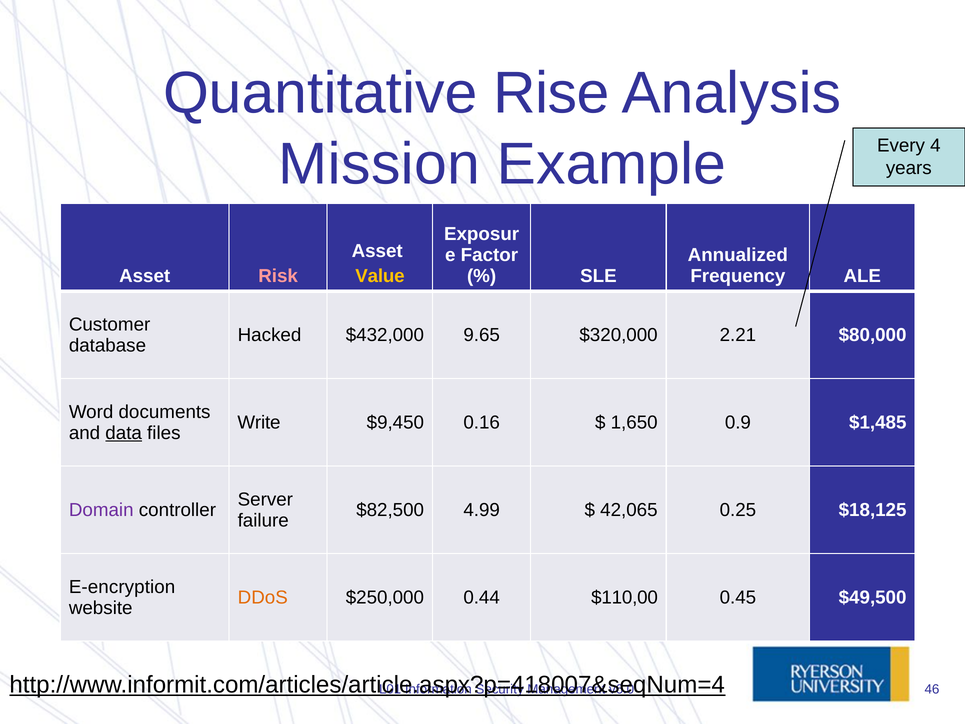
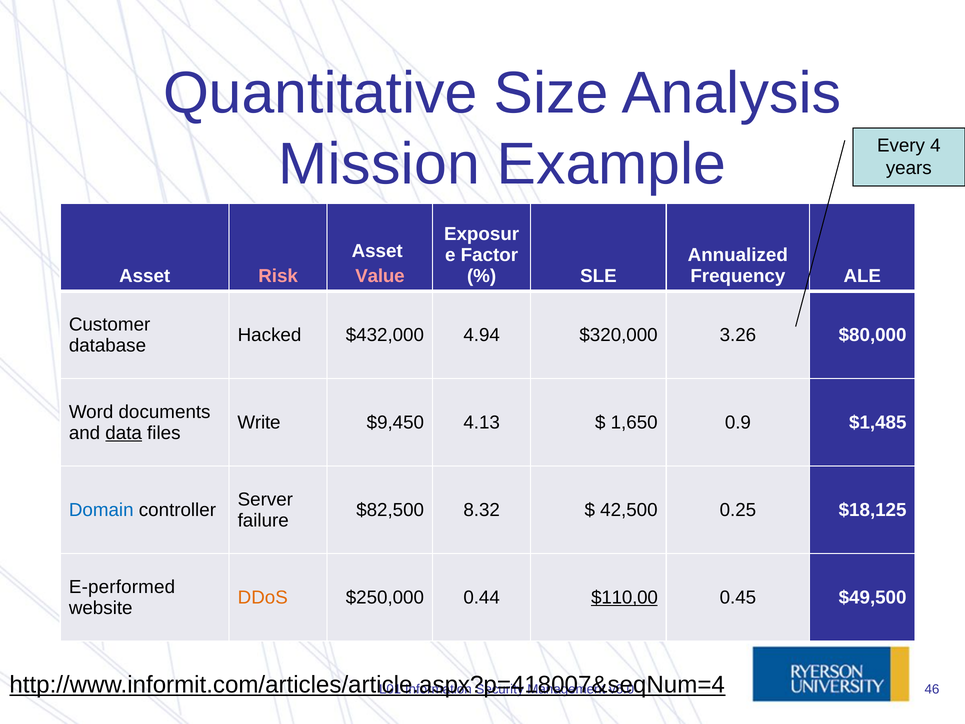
Rise: Rise -> Size
Value colour: yellow -> pink
9.65: 9.65 -> 4.94
2.21: 2.21 -> 3.26
0.16: 0.16 -> 4.13
Domain colour: purple -> blue
4.99: 4.99 -> 8.32
42,065: 42,065 -> 42,500
E-encryption: E-encryption -> E-performed
$110,00 underline: none -> present
